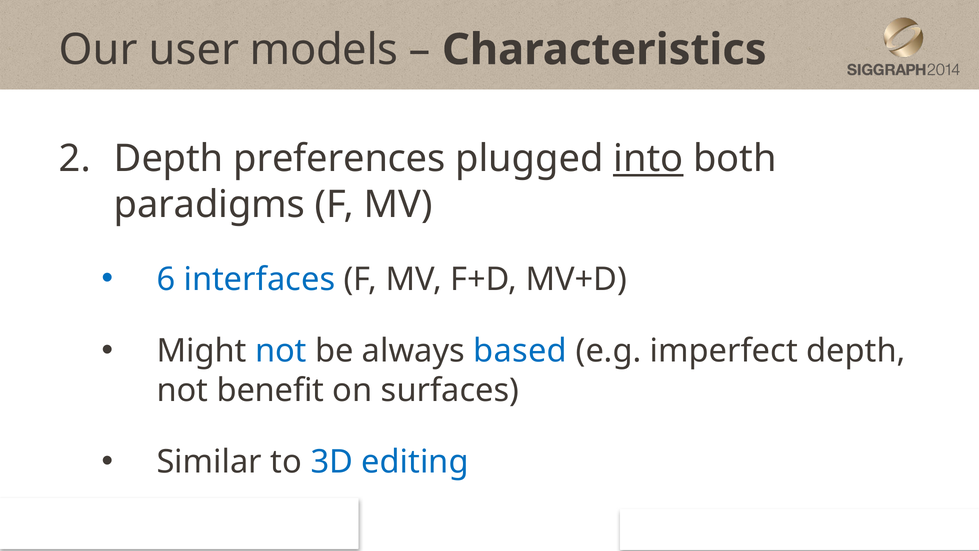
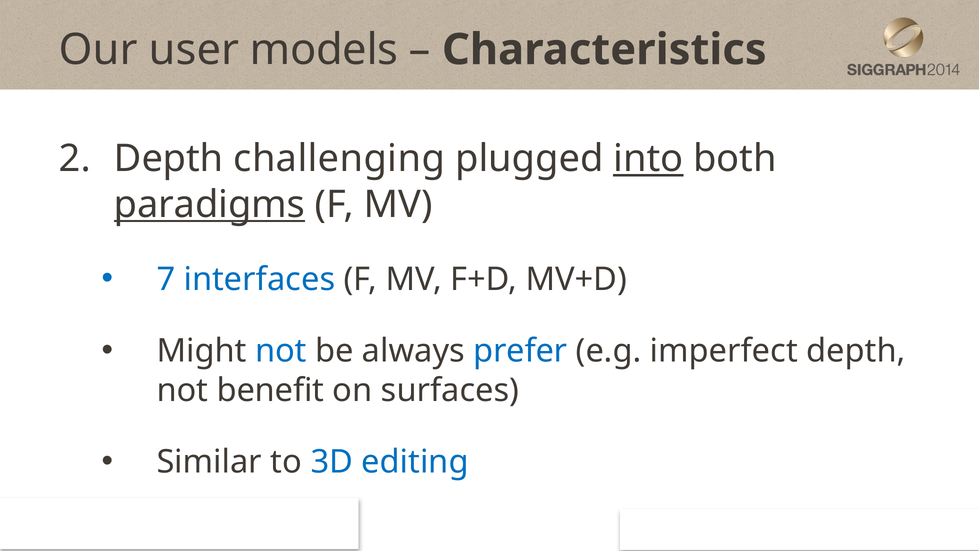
preferences: preferences -> challenging
paradigms underline: none -> present
6: 6 -> 7
based: based -> prefer
